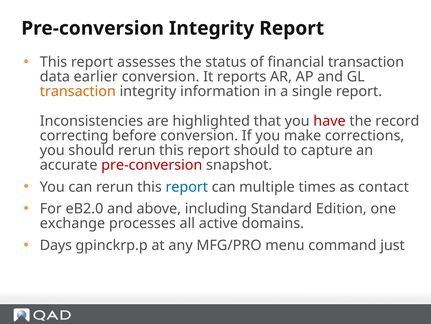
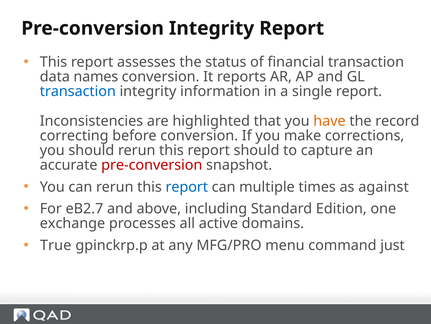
earlier: earlier -> names
transaction at (78, 91) colour: orange -> blue
have colour: red -> orange
contact: contact -> against
eB2.0: eB2.0 -> eB2.7
Days: Days -> True
